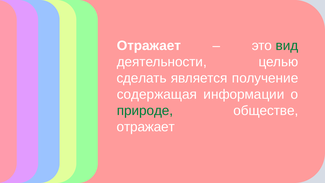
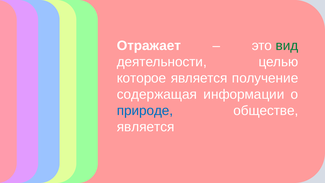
сделать: сделать -> которое
природе colour: green -> blue
отражает at (146, 127): отражает -> является
